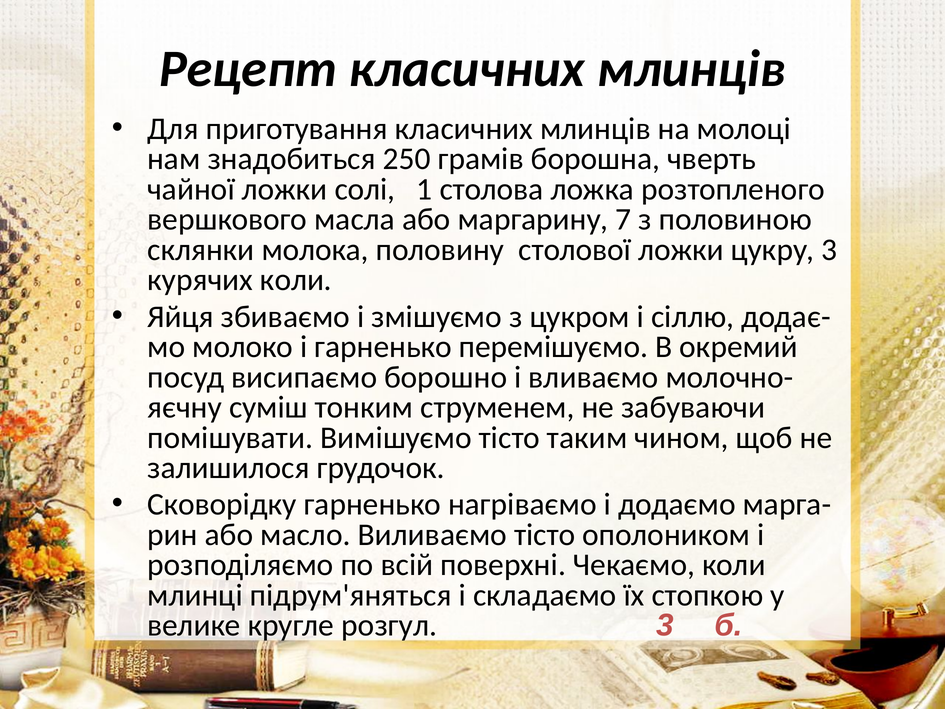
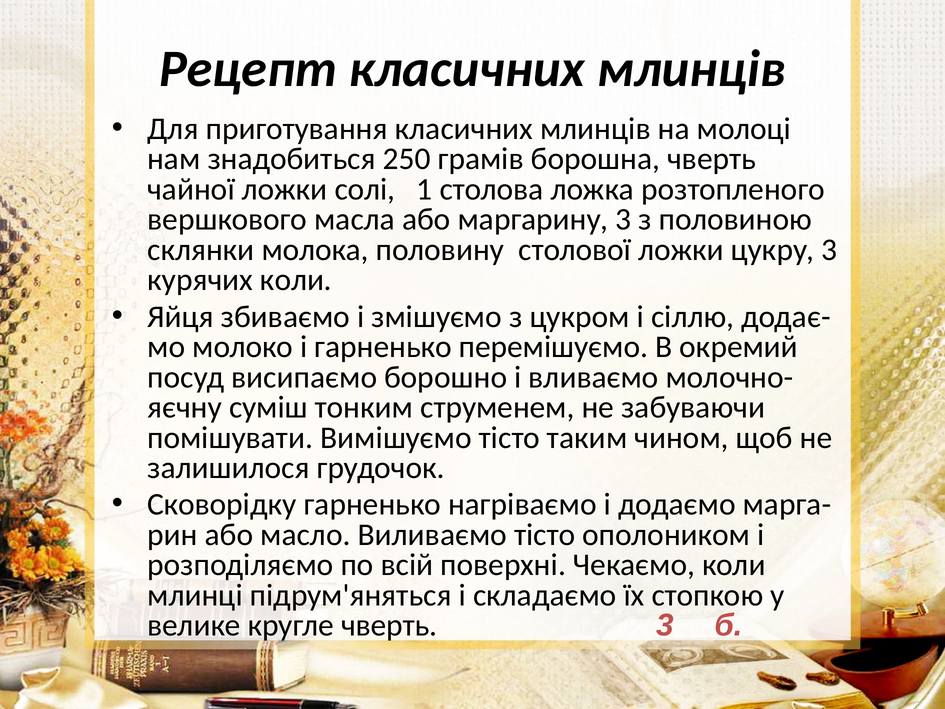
маргарину 7: 7 -> 3
кругле розгул: розгул -> чверть
